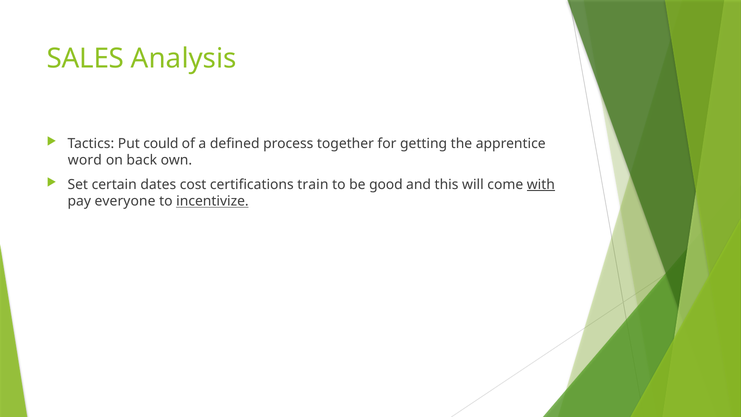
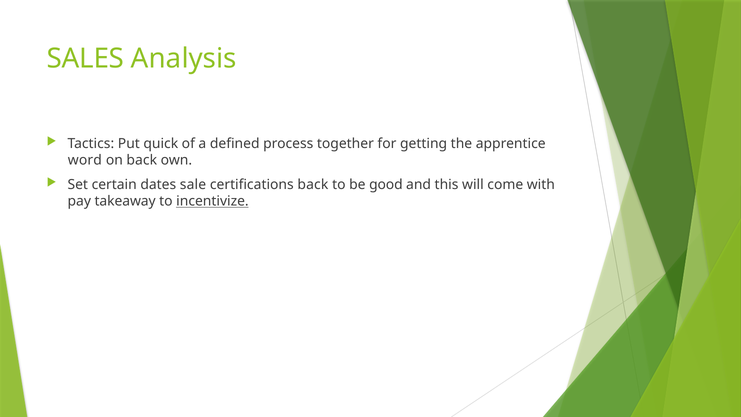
could: could -> quick
cost: cost -> sale
certifications train: train -> back
with underline: present -> none
everyone: everyone -> takeaway
